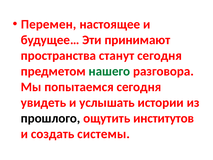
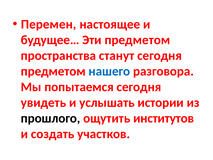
Эти принимают: принимают -> предметом
нашего colour: green -> blue
системы: системы -> участков
